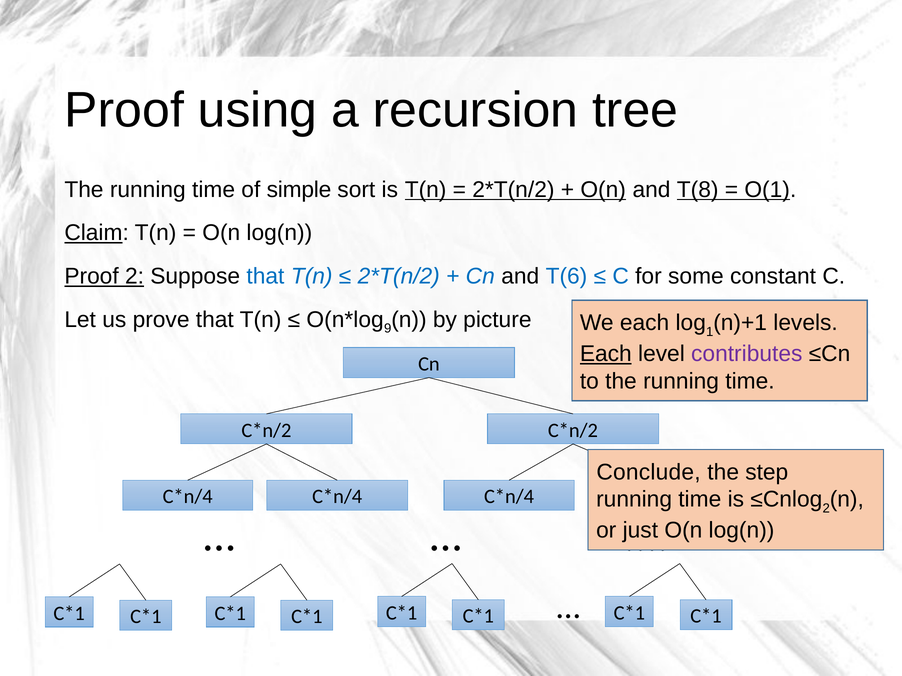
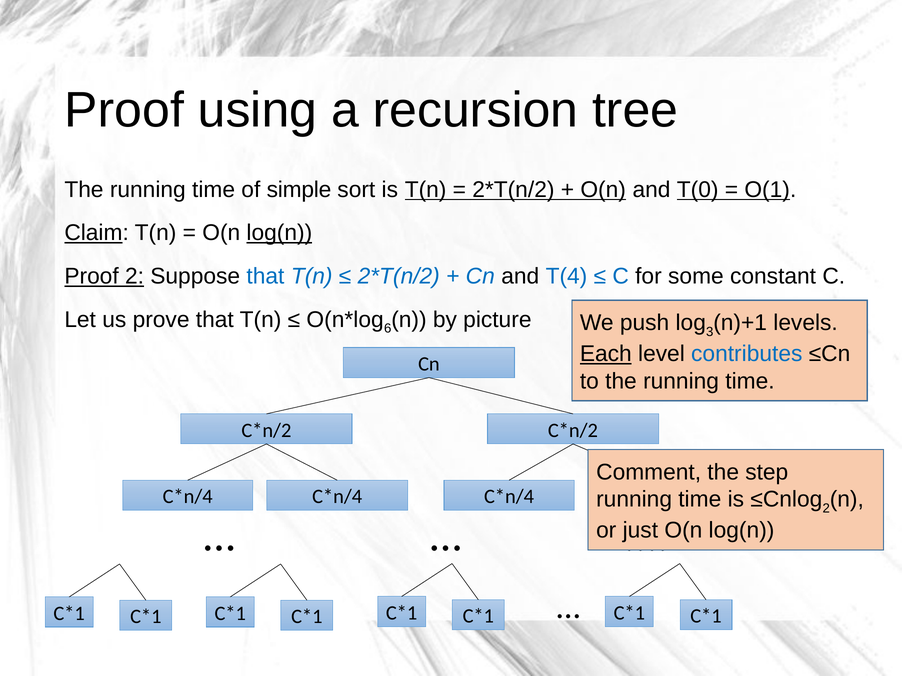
T(8: T(8 -> T(0
log(n at (279, 233) underline: none -> present
T(6: T(6 -> T(4
9: 9 -> 6
We each: each -> push
1: 1 -> 3
contributes colour: purple -> blue
Conclude: Conclude -> Comment
